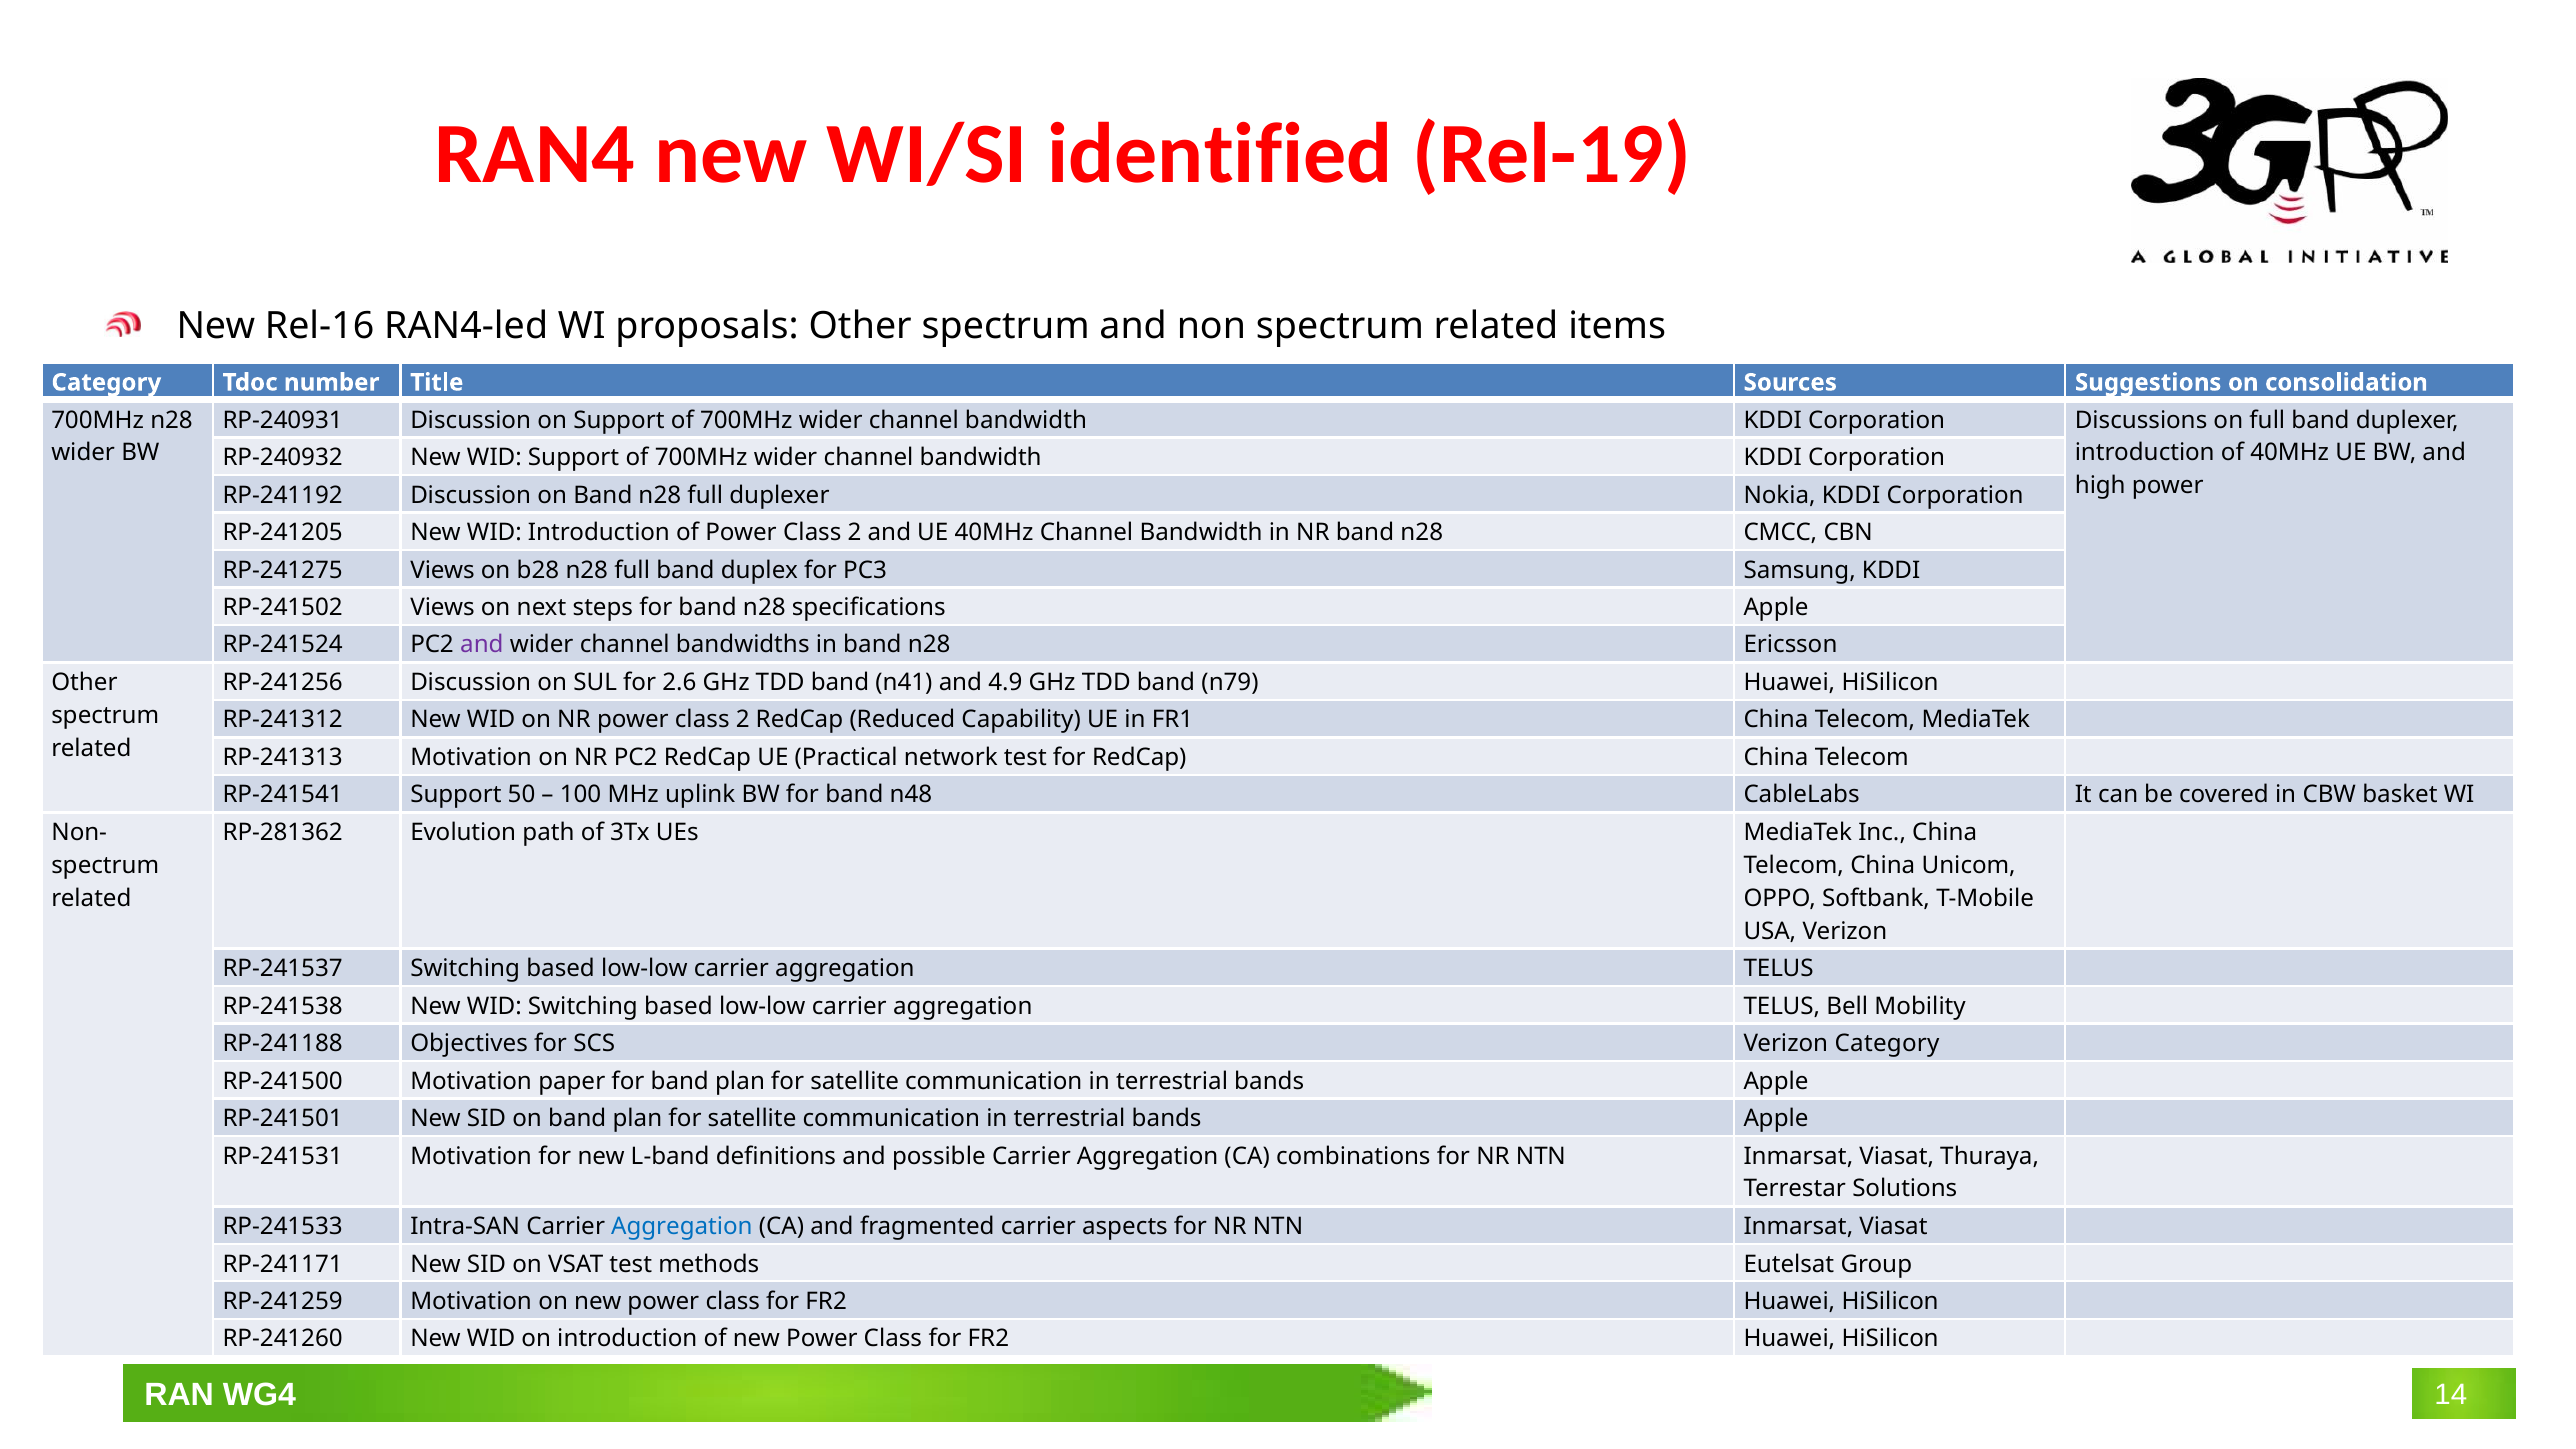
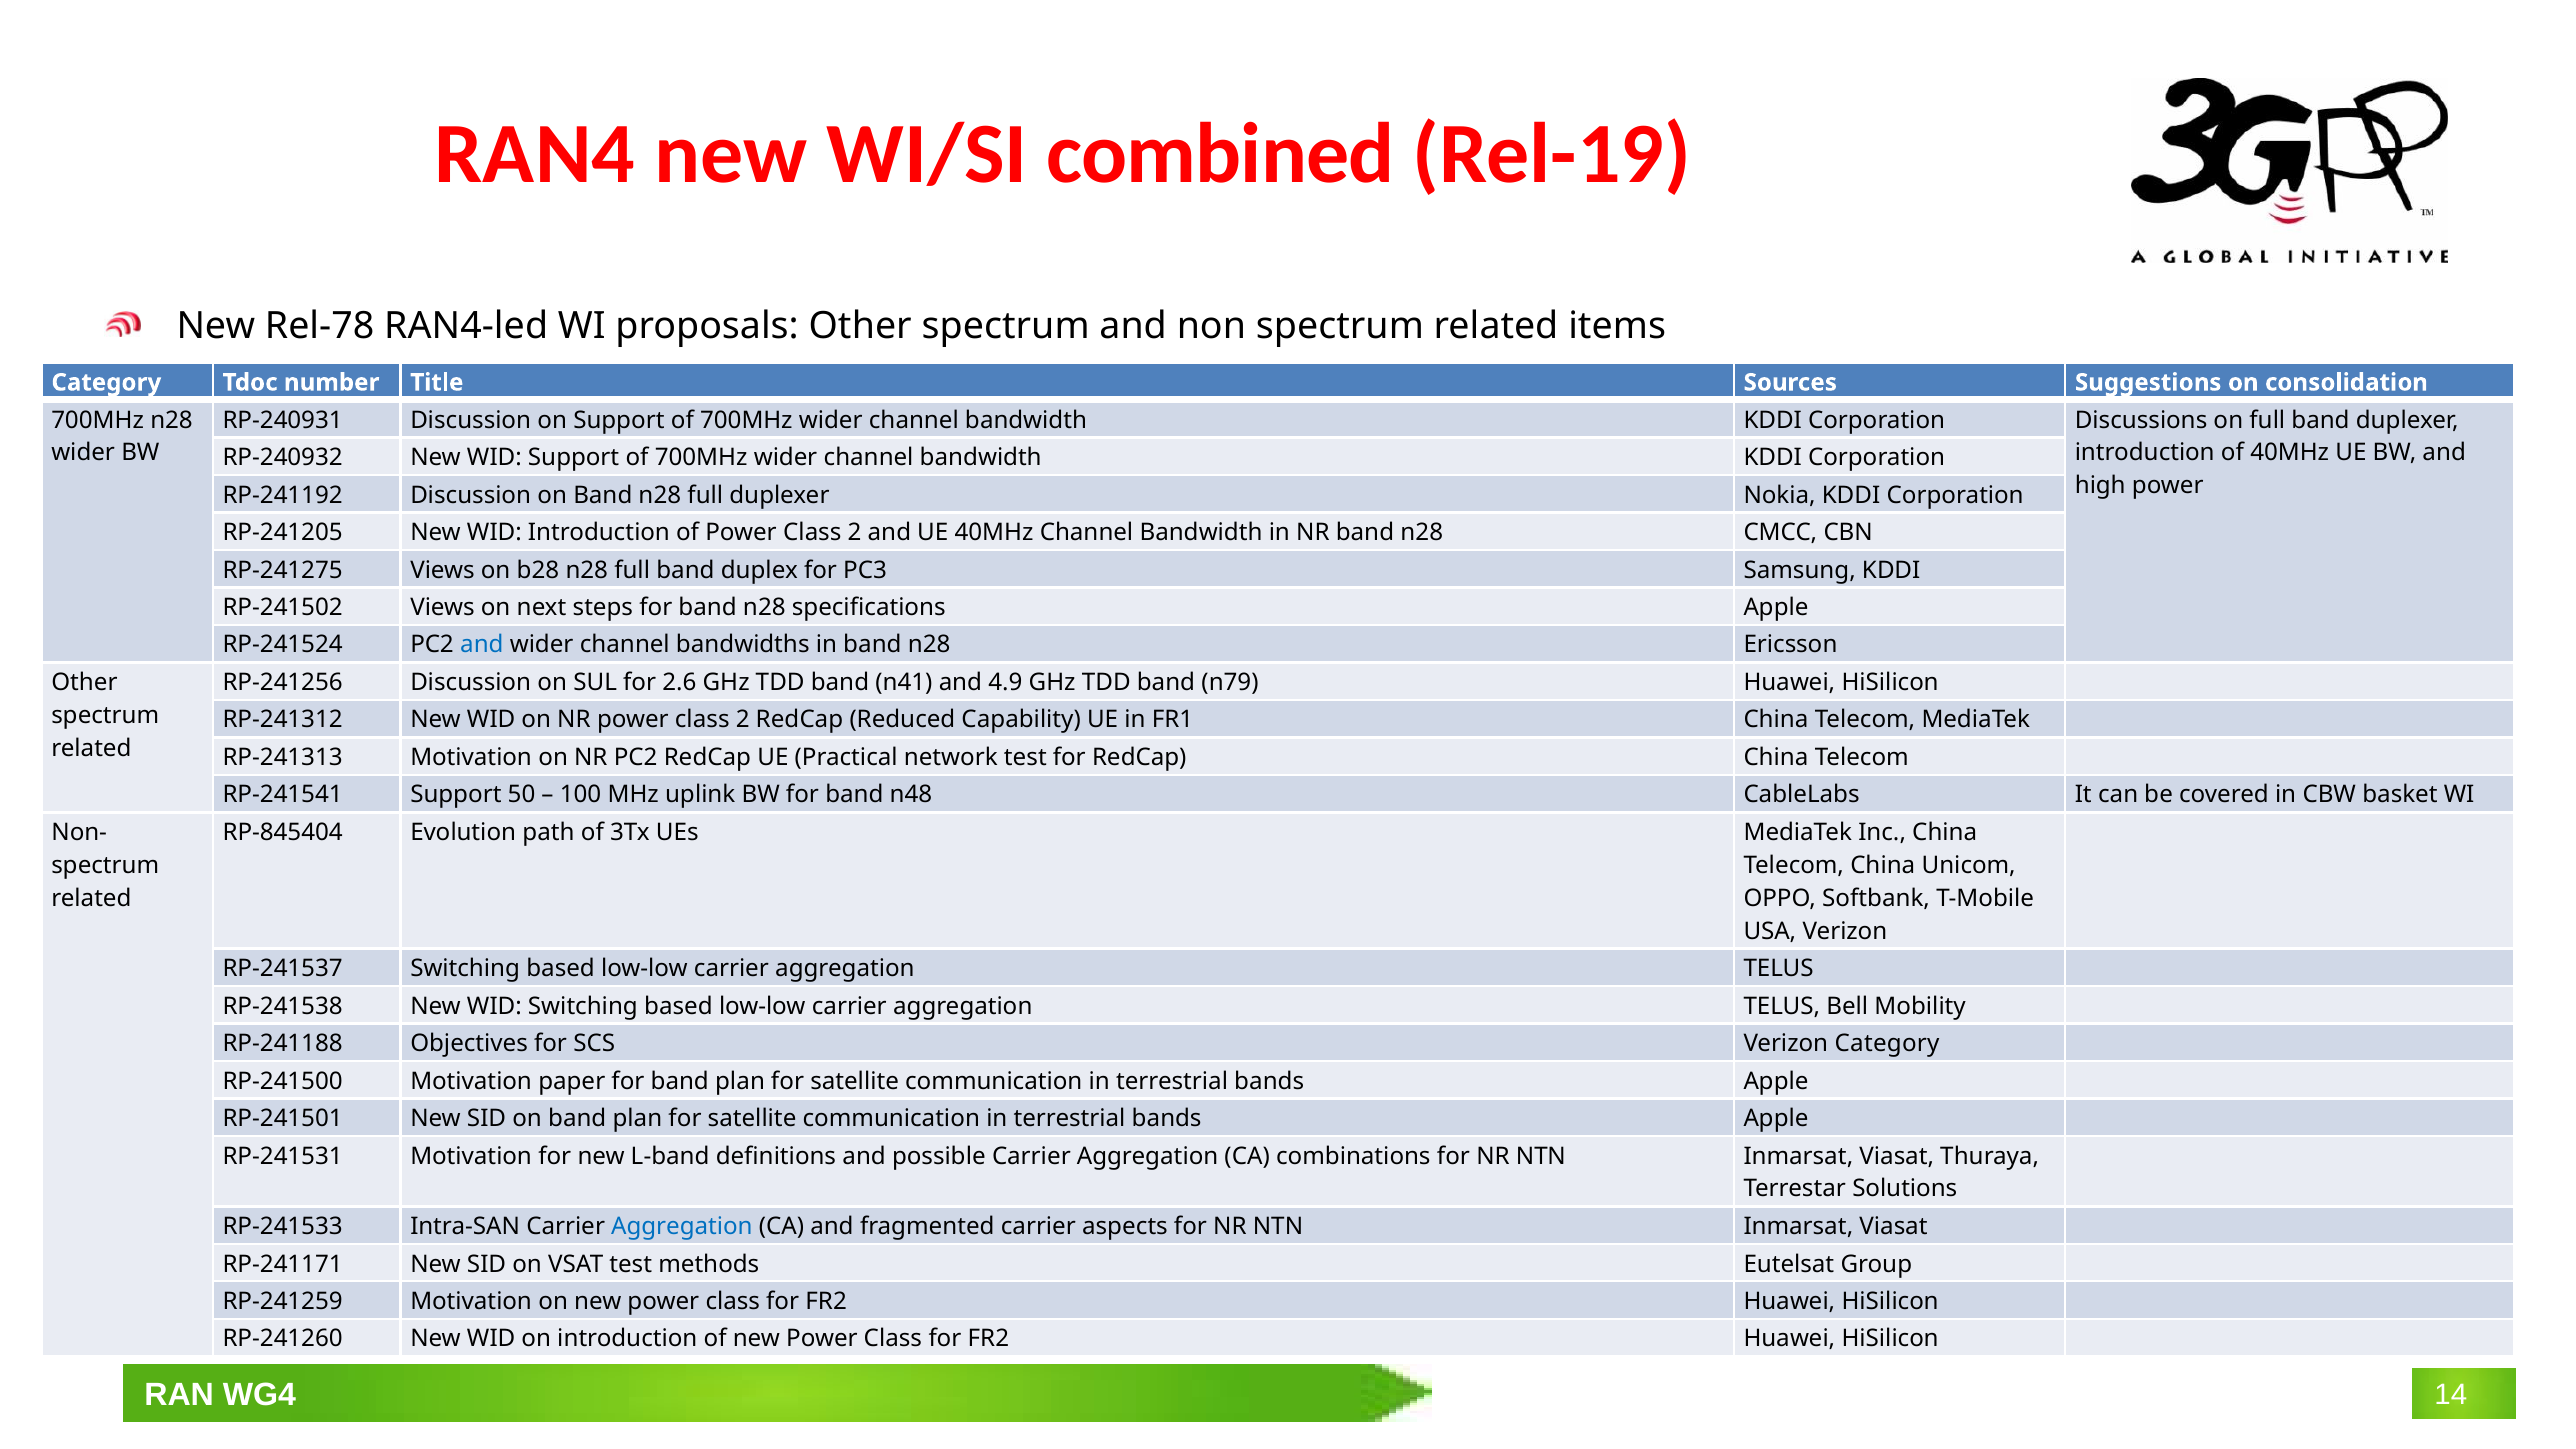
identified: identified -> combined
Rel-16: Rel-16 -> Rel-78
and at (482, 645) colour: purple -> blue
RP-281362: RP-281362 -> RP-845404
